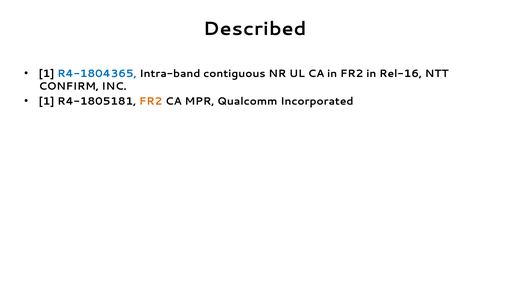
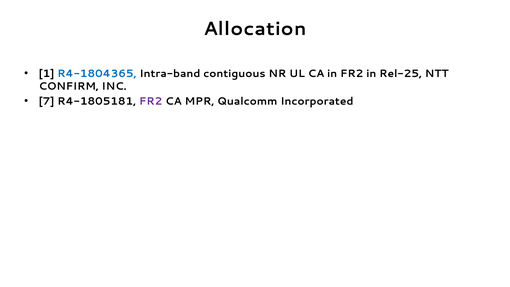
Described: Described -> Allocation
Rel-16: Rel-16 -> Rel-25
1 at (47, 101): 1 -> 7
FR2 at (151, 101) colour: orange -> purple
